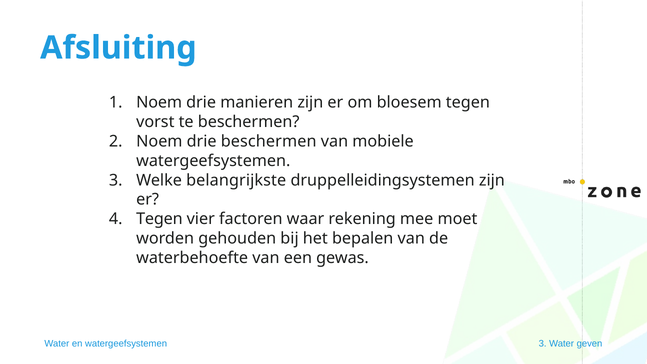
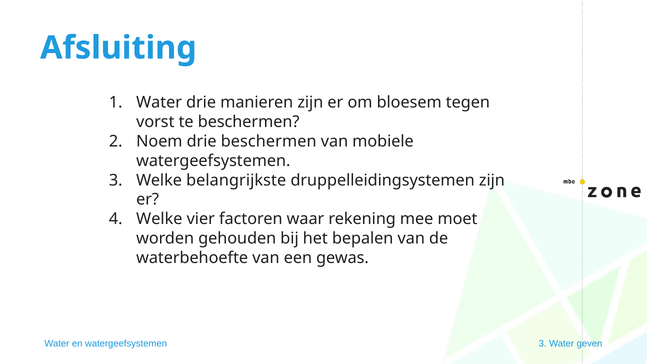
Noem at (159, 103): Noem -> Water
Tegen at (159, 219): Tegen -> Welke
